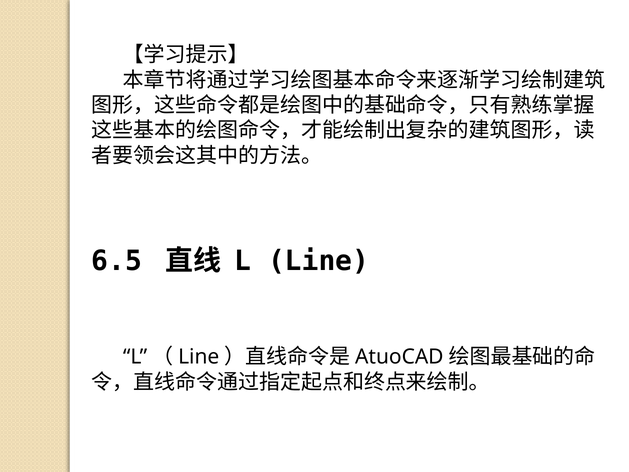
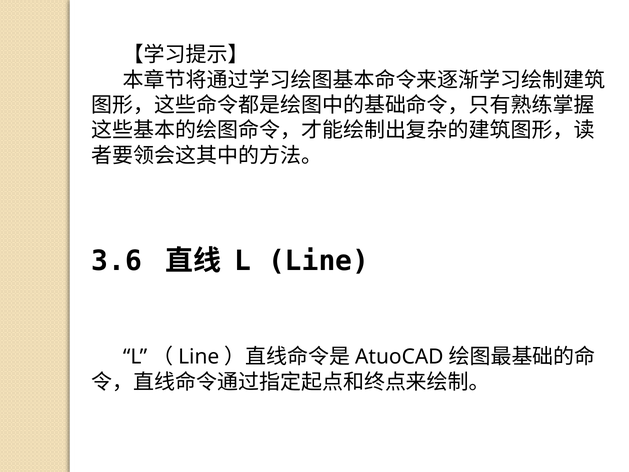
6.5: 6.5 -> 3.6
